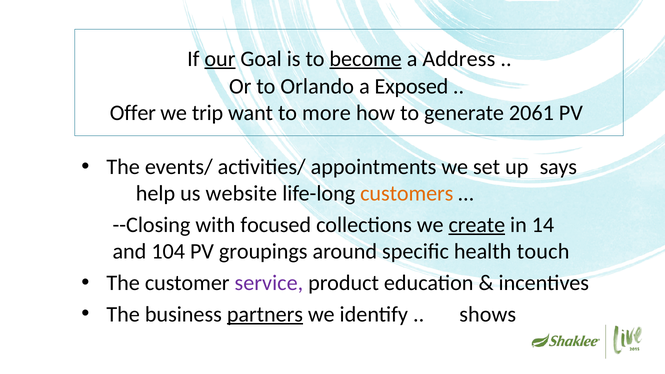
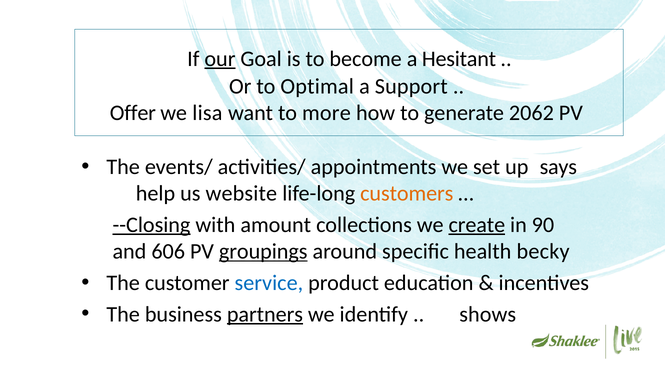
become underline: present -> none
Address: Address -> Hesitant
Orlando: Orlando -> Optimal
Exposed: Exposed -> Support
trip: trip -> lisa
2061: 2061 -> 2062
--Closing underline: none -> present
focused: focused -> amount
14: 14 -> 90
104: 104 -> 606
groupings underline: none -> present
touch: touch -> becky
service colour: purple -> blue
